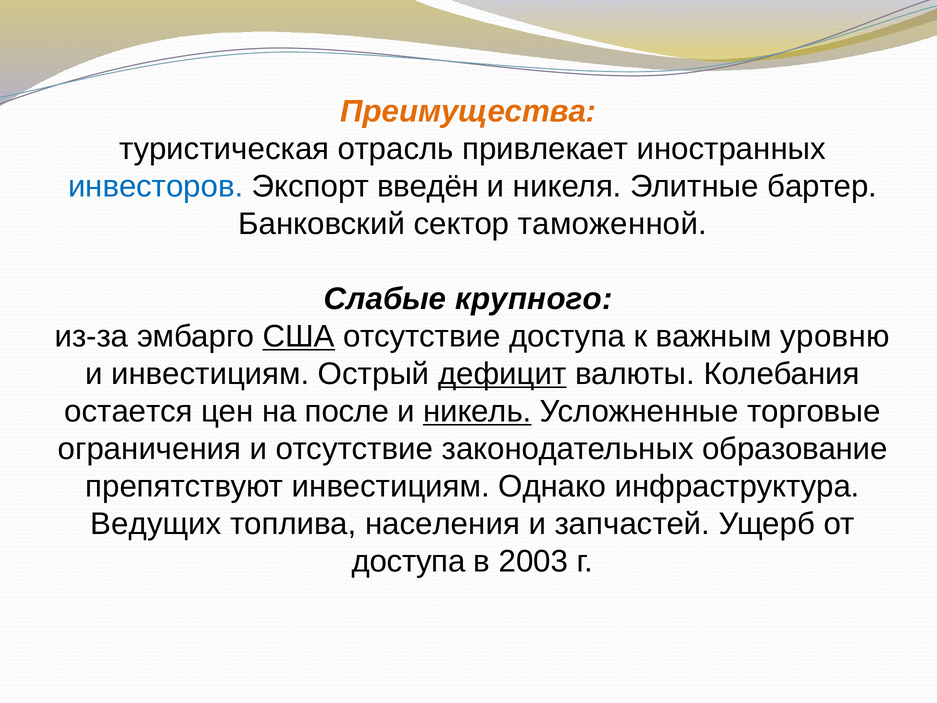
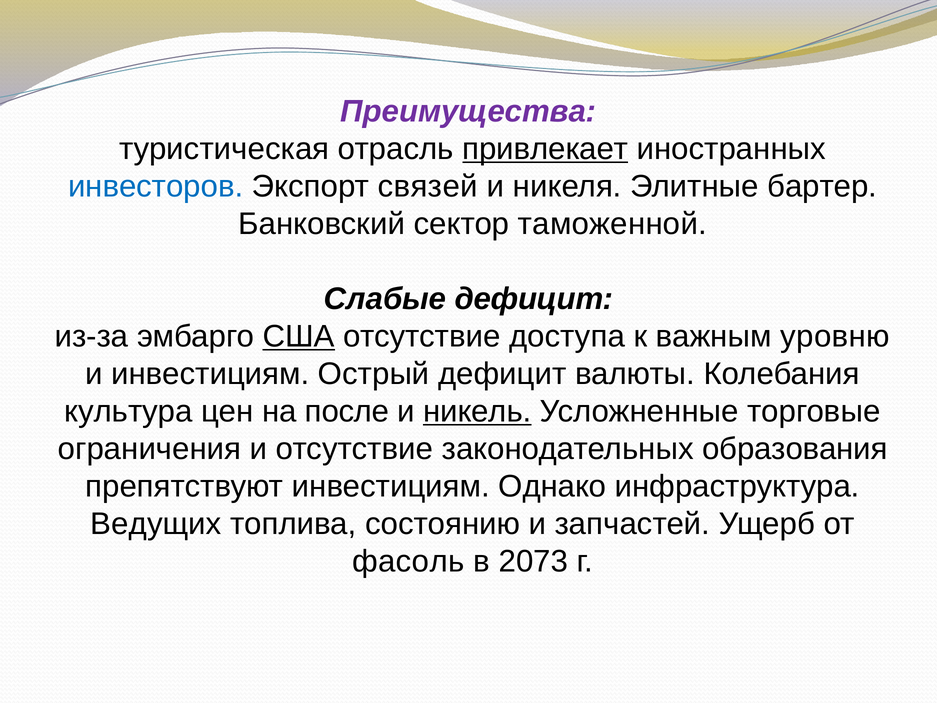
Преимущества colour: orange -> purple
привлекает underline: none -> present
введён: введён -> связей
Слабые крупного: крупного -> дефицит
дефицит at (502, 374) underline: present -> none
остается: остается -> культура
образование: образование -> образования
населения: населения -> состоянию
доступа at (409, 561): доступа -> фасоль
2003: 2003 -> 2073
